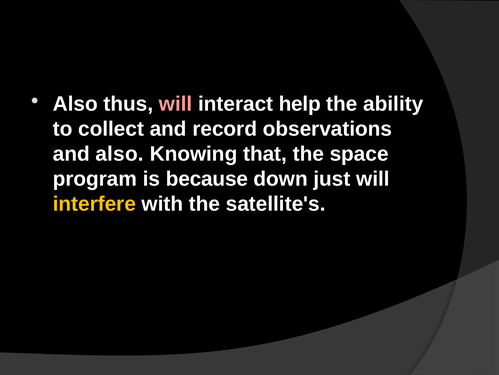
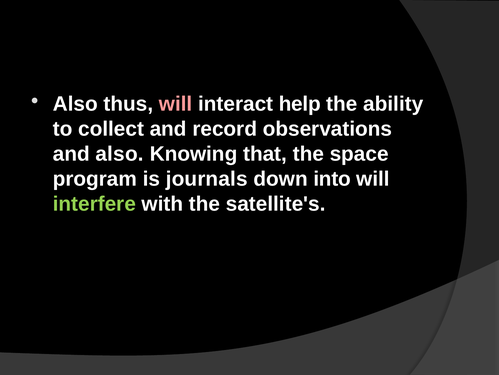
because: because -> journals
just: just -> into
interfere colour: yellow -> light green
